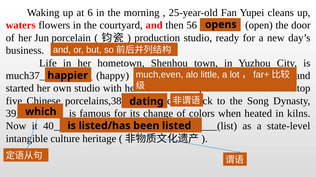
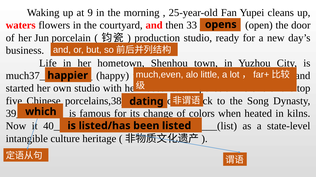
6: 6 -> 9
56: 56 -> 33
